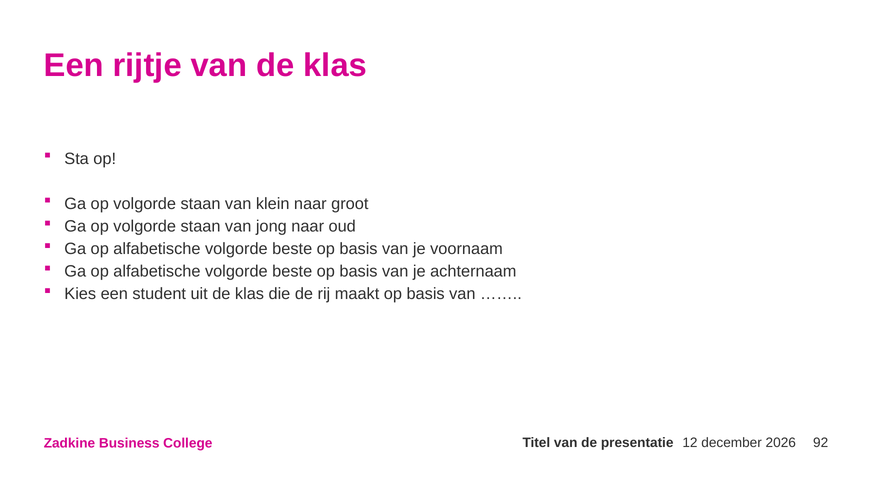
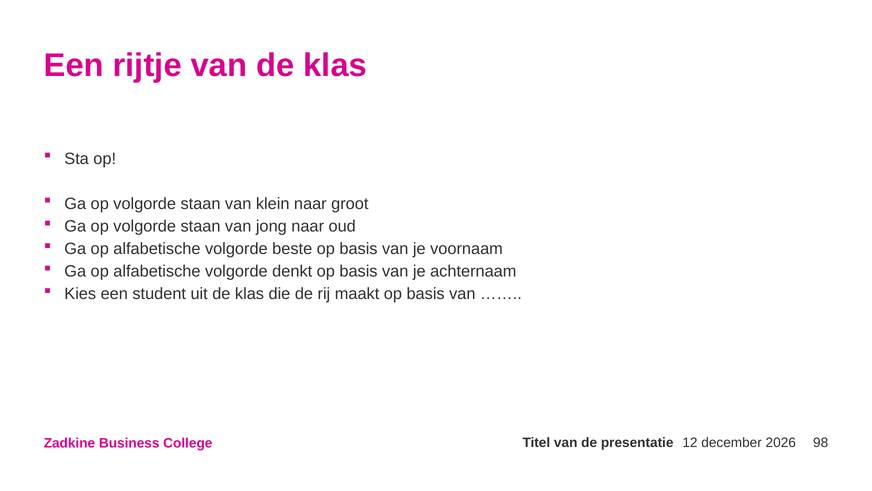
beste at (292, 271): beste -> denkt
92: 92 -> 98
